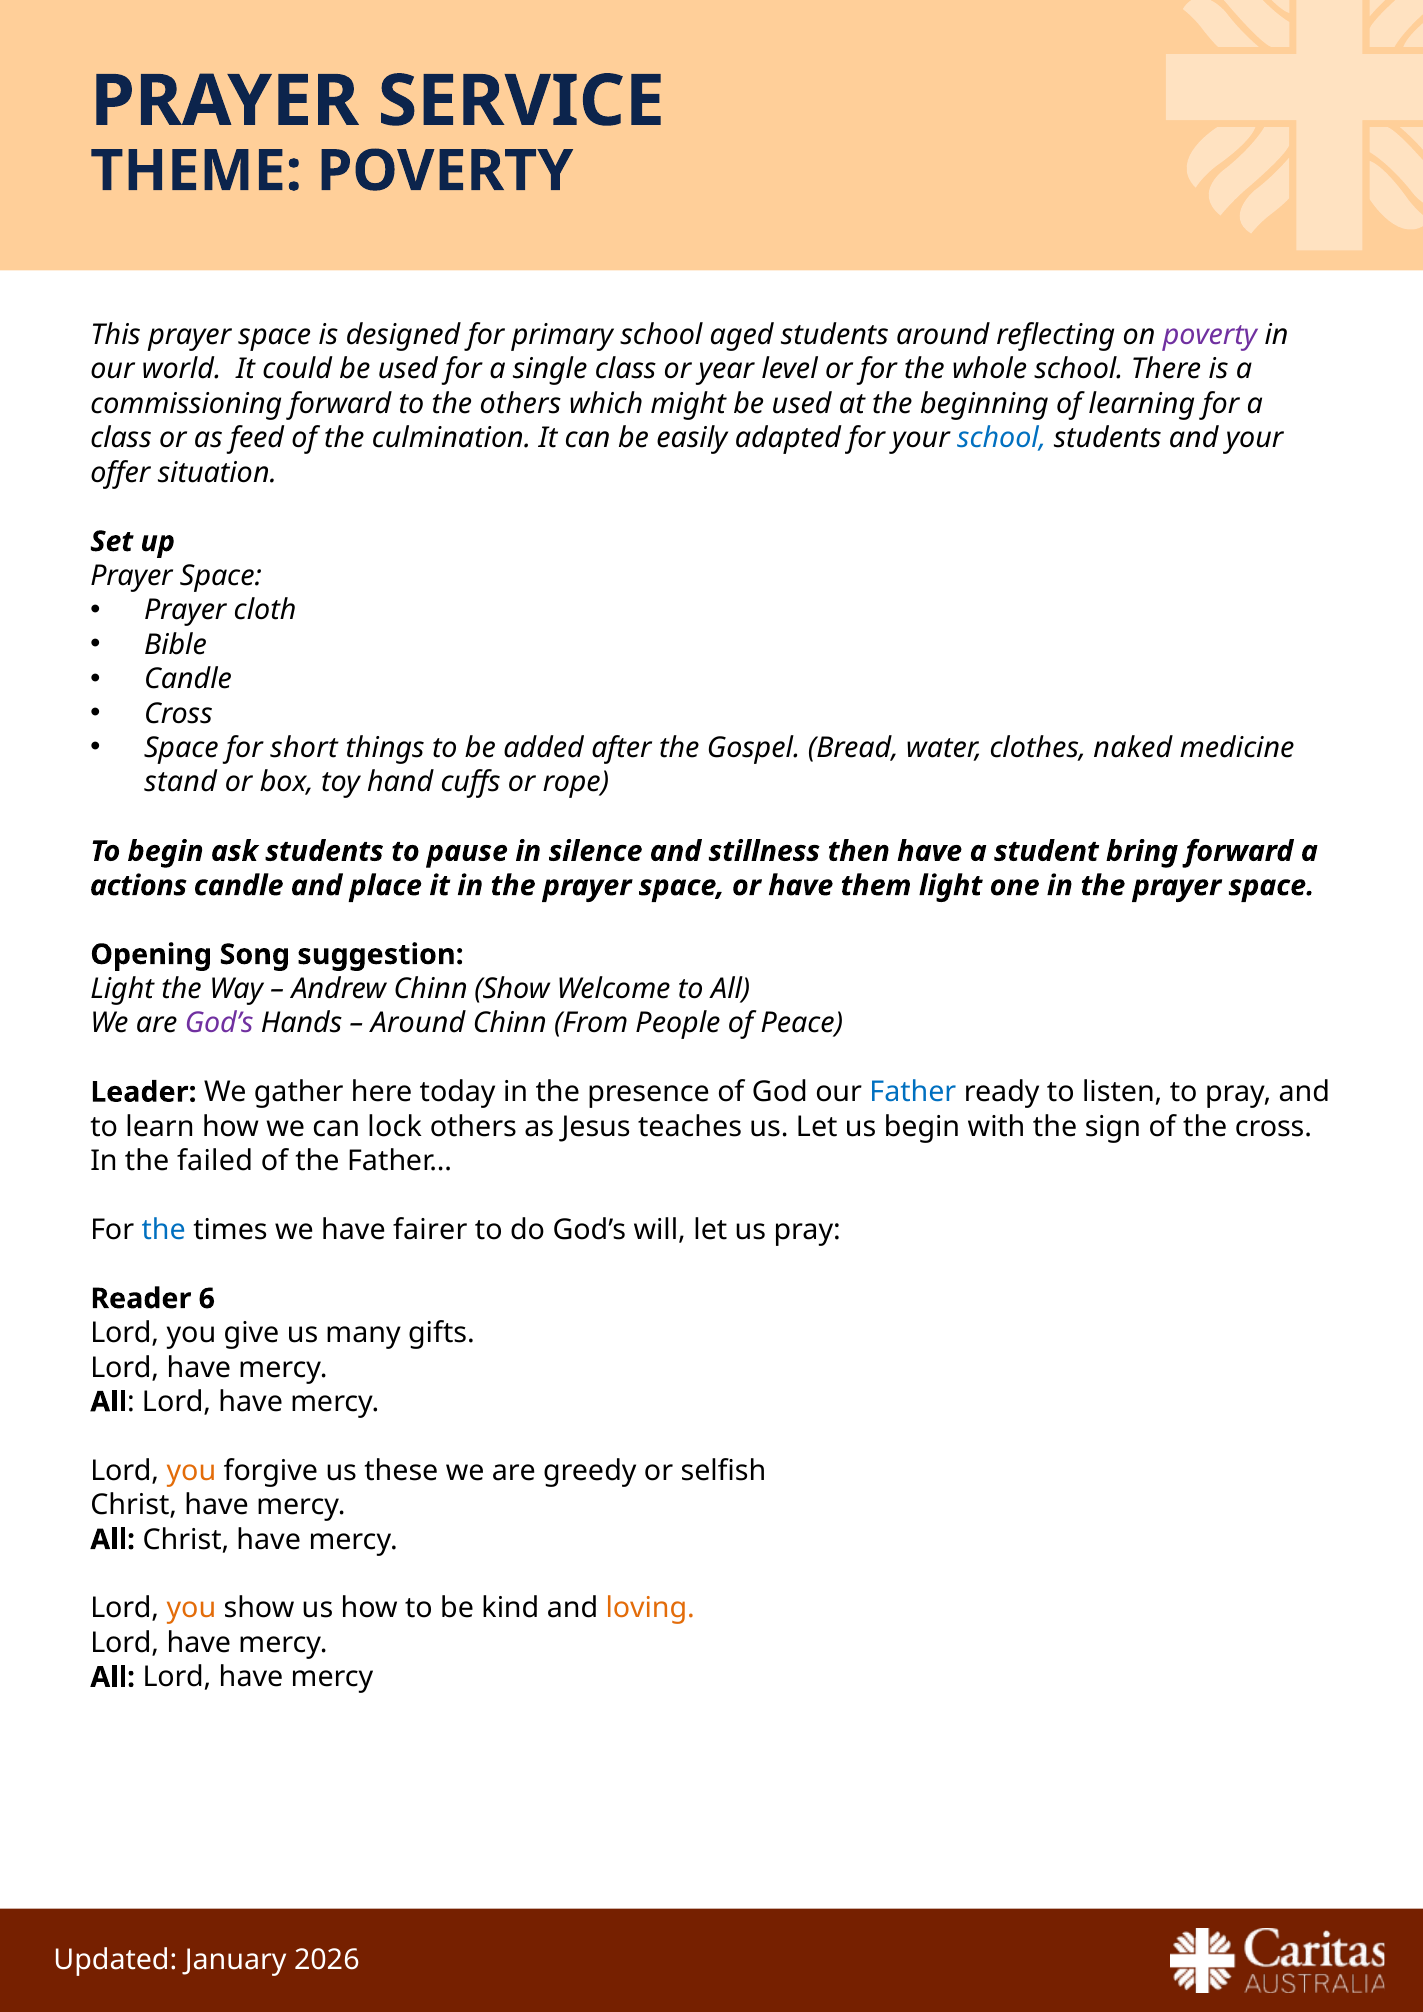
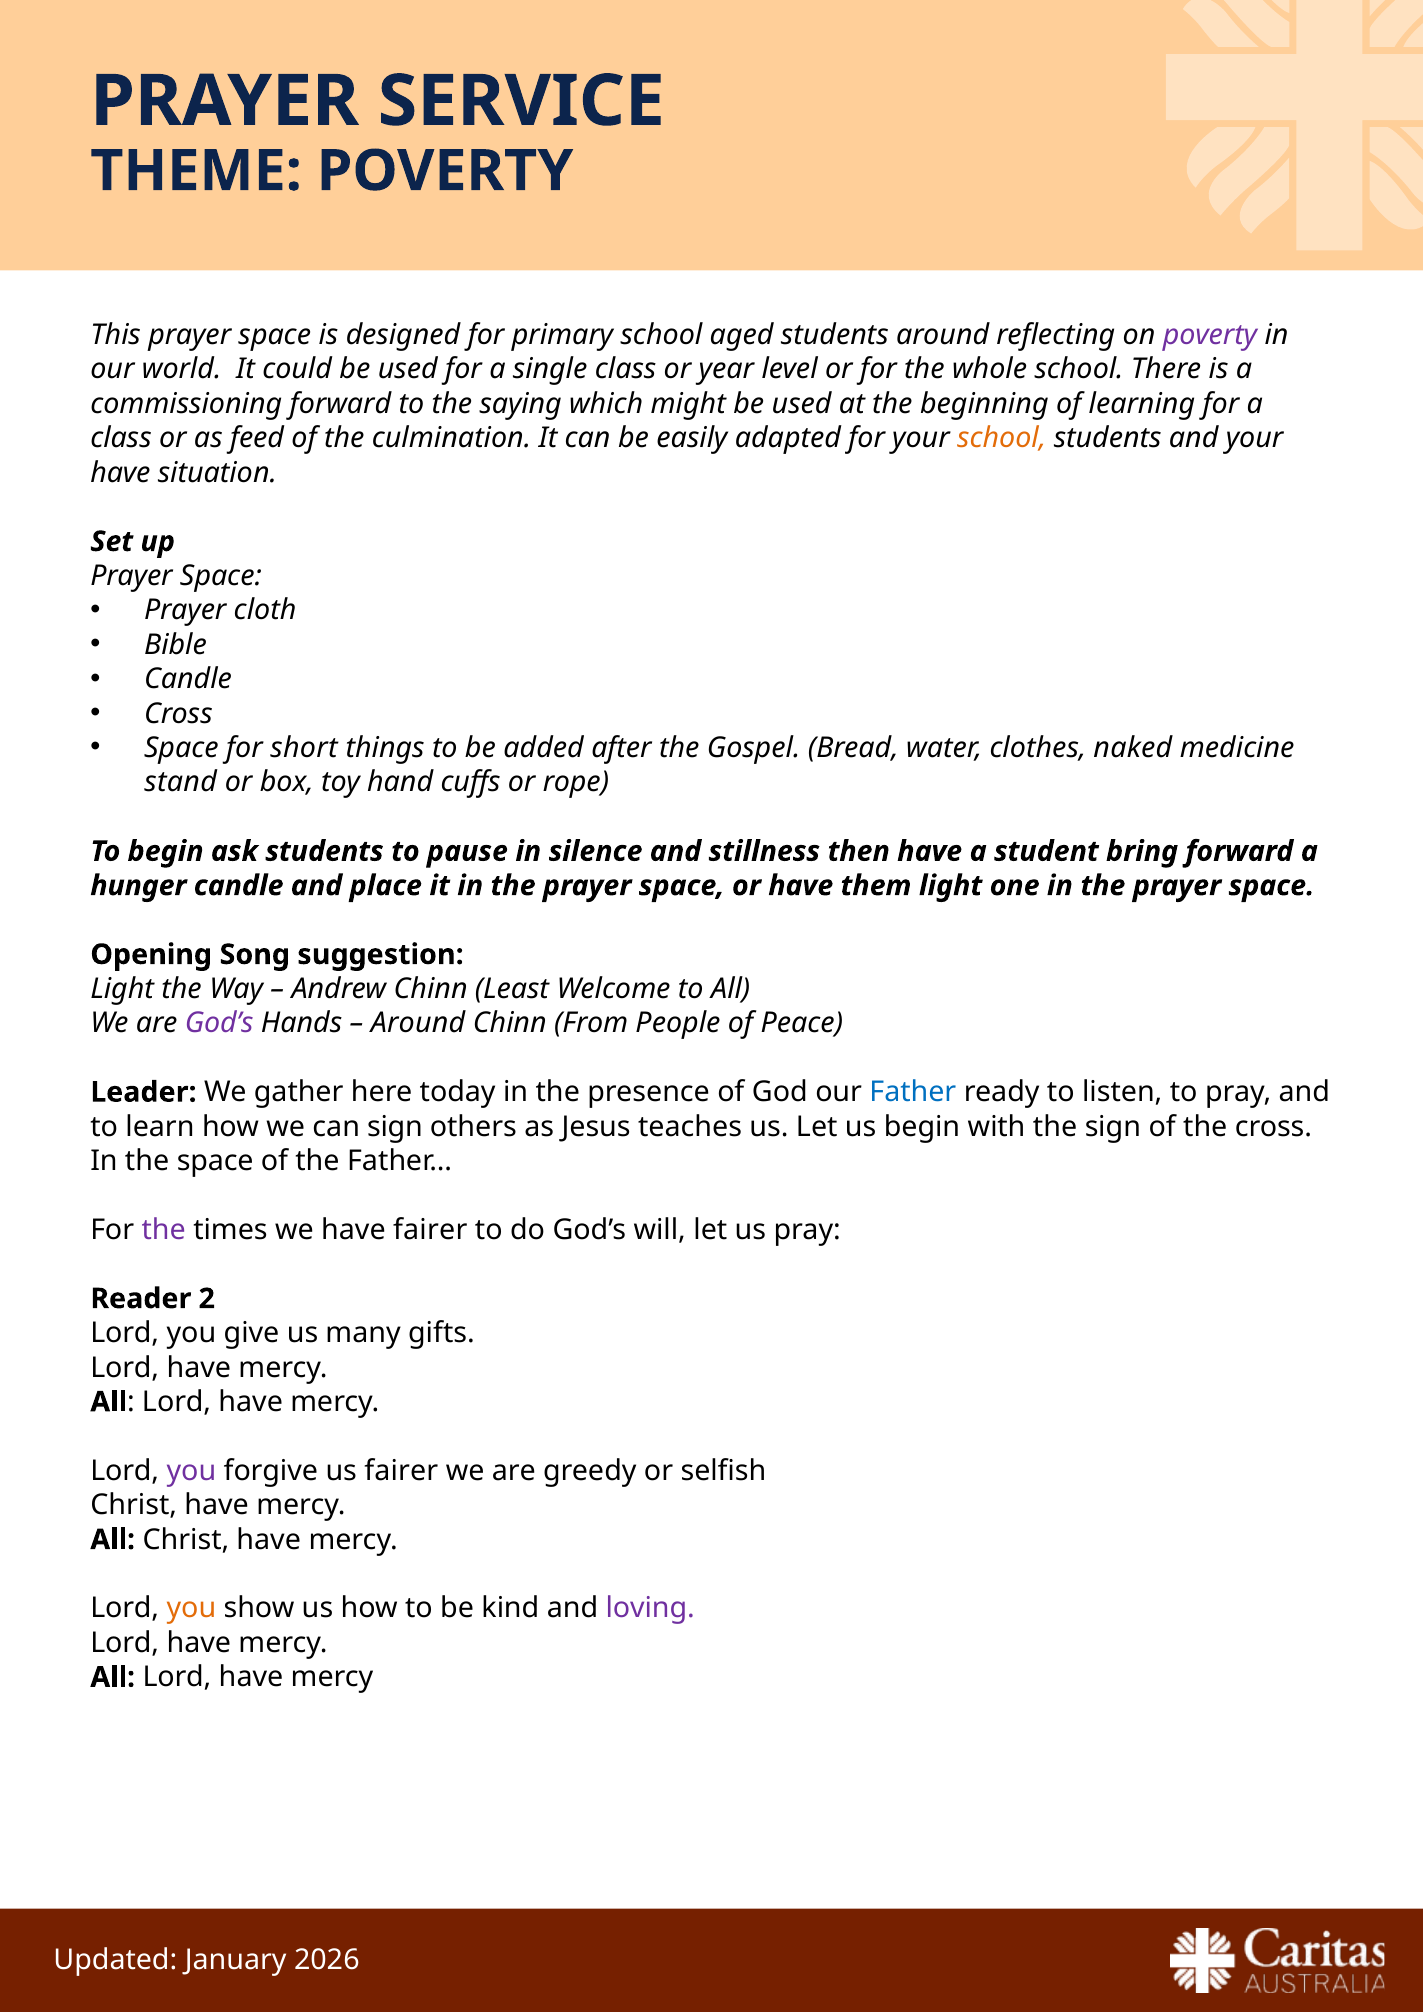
the others: others -> saying
school at (1002, 438) colour: blue -> orange
offer at (120, 473): offer -> have
actions: actions -> hunger
Chinn Show: Show -> Least
can lock: lock -> sign
the failed: failed -> space
the at (164, 1230) colour: blue -> purple
6: 6 -> 2
you at (191, 1471) colour: orange -> purple
us these: these -> fairer
loving colour: orange -> purple
